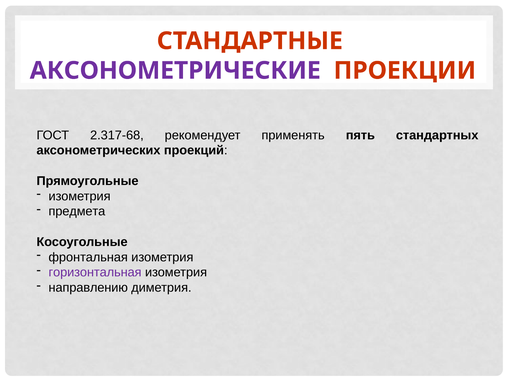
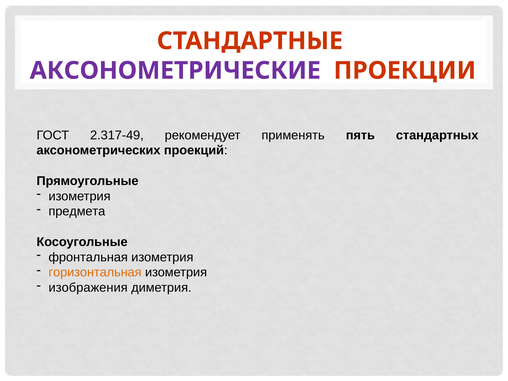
2.317-68: 2.317-68 -> 2.317-49
горизонтальная colour: purple -> orange
направлению: направлению -> изображения
